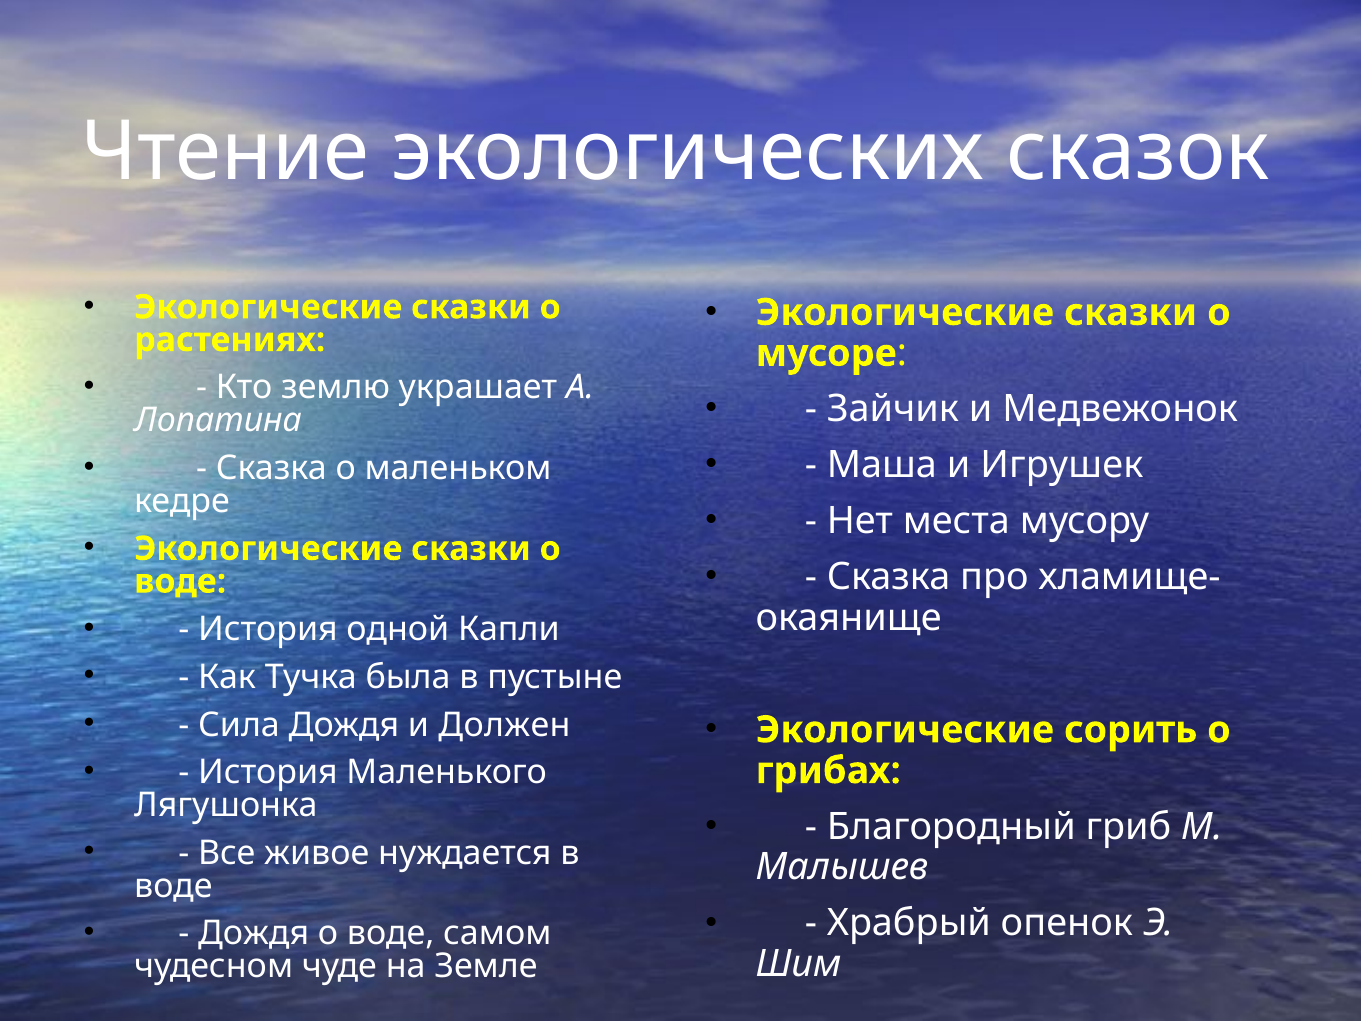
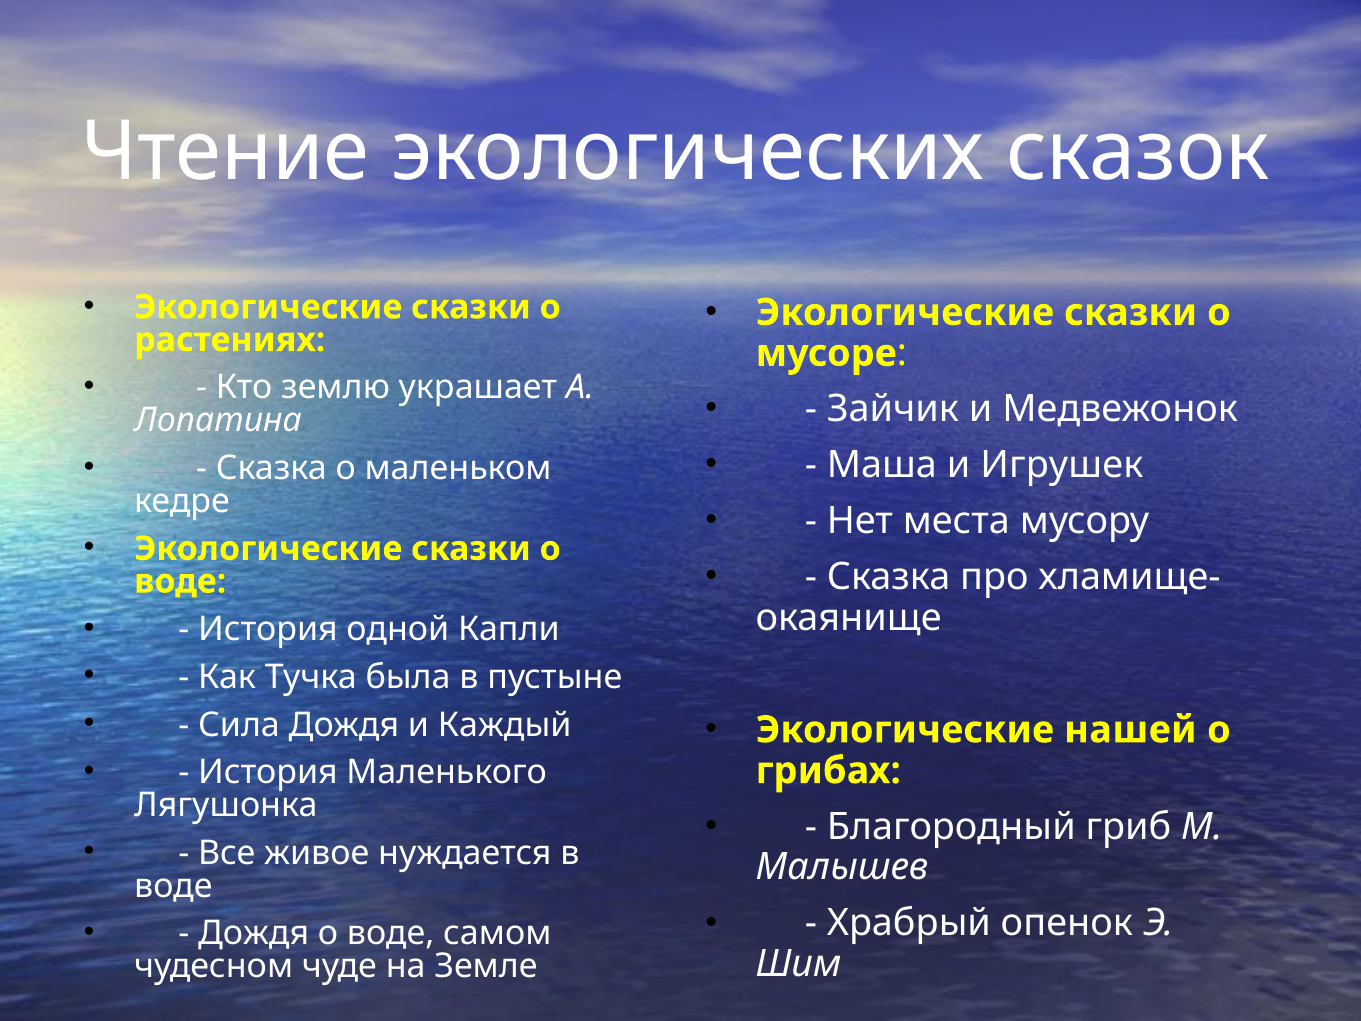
Должен: Должен -> Каждый
сорить: сорить -> нашей
